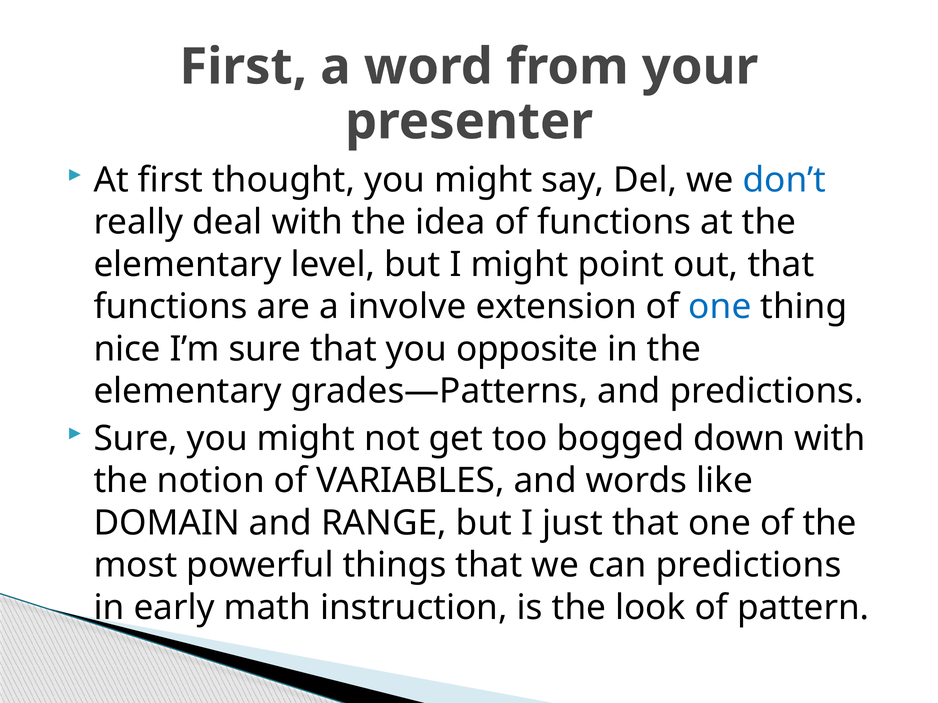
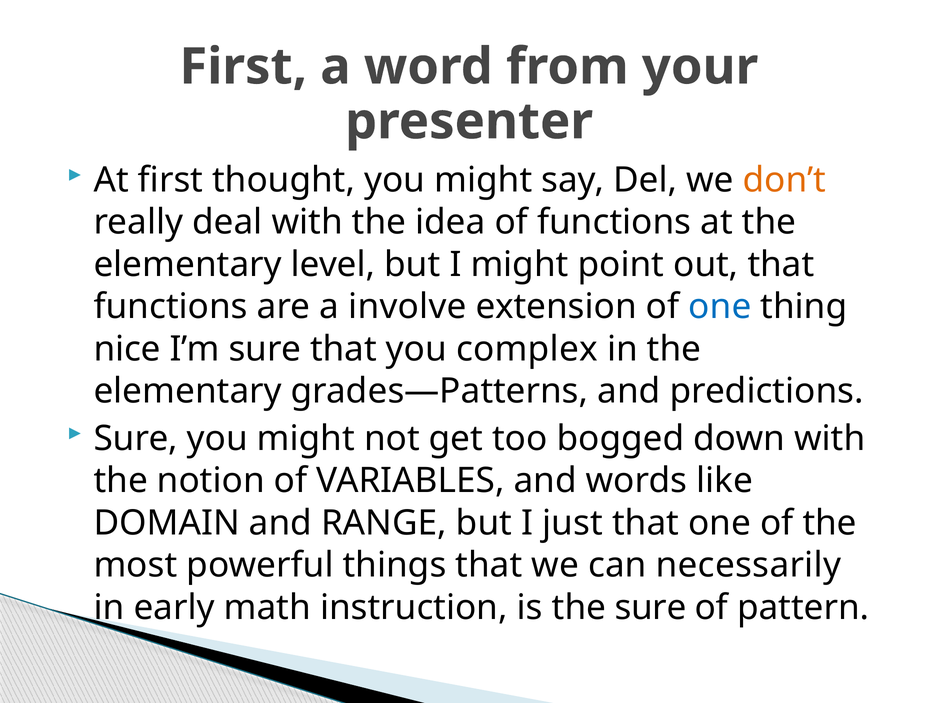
don’t colour: blue -> orange
opposite: opposite -> complex
can predictions: predictions -> necessarily
the look: look -> sure
